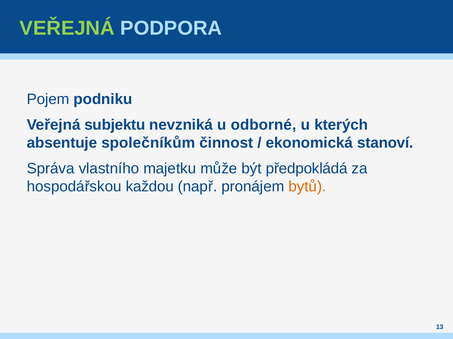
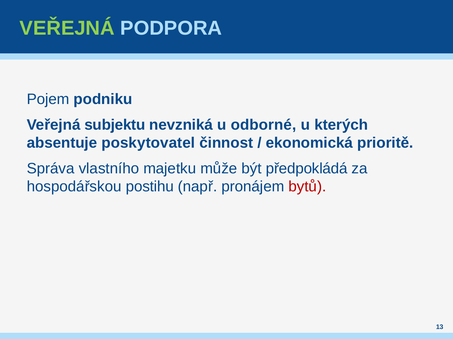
společníkům: společníkům -> poskytovatel
stanoví: stanoví -> prioritě
každou: každou -> postihu
bytů colour: orange -> red
